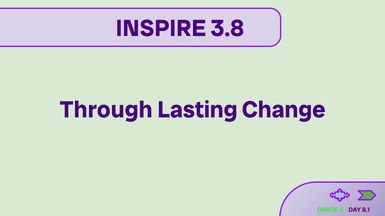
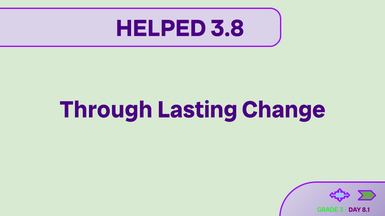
INSPIRE: INSPIRE -> HELPED
